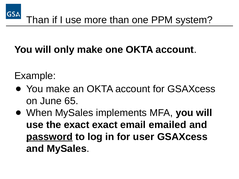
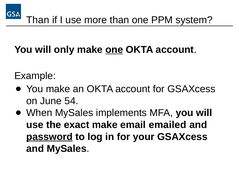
one at (114, 50) underline: none -> present
65: 65 -> 54
exact exact: exact -> make
user: user -> your
